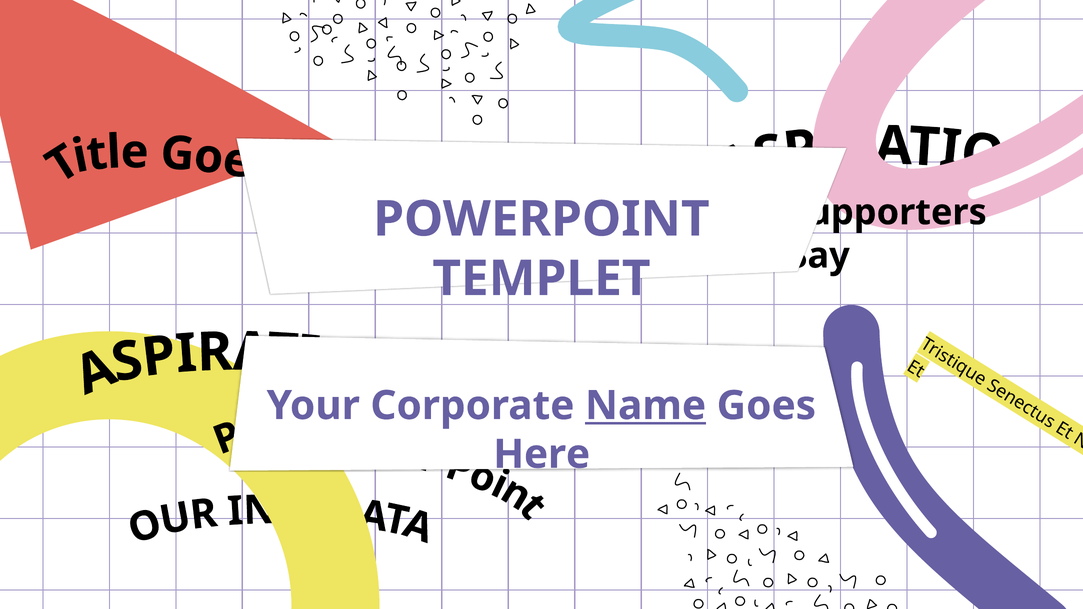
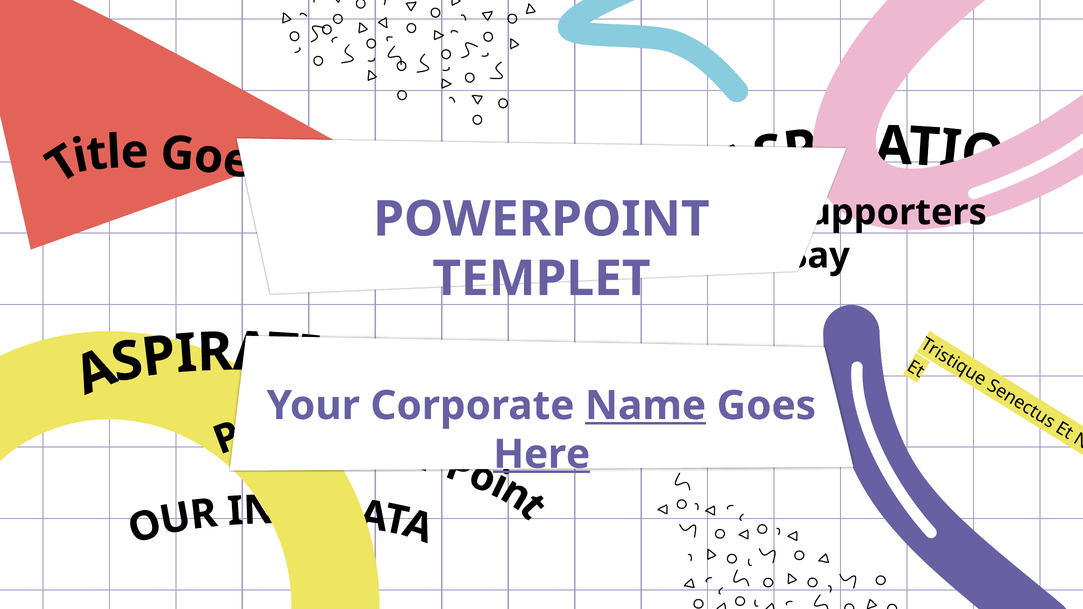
Here underline: none -> present
